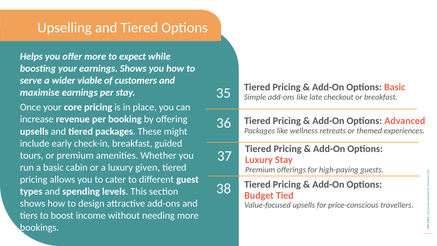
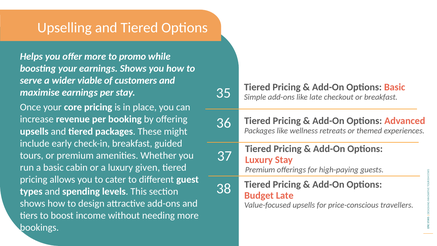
expect: expect -> promo
Budget Tied: Tied -> Late
